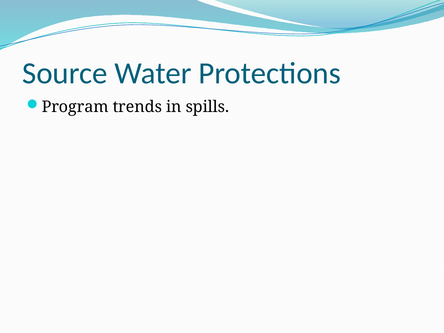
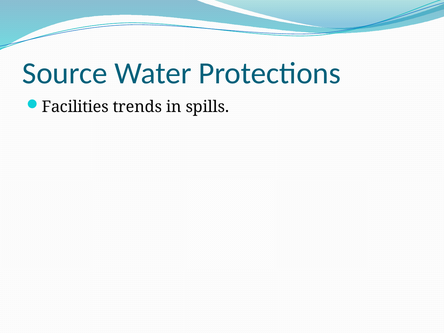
Program: Program -> Facilities
